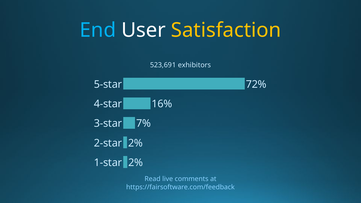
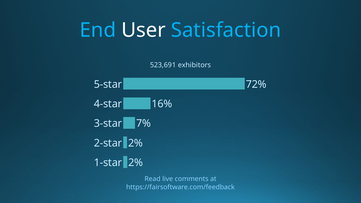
Satisfaction colour: yellow -> light blue
